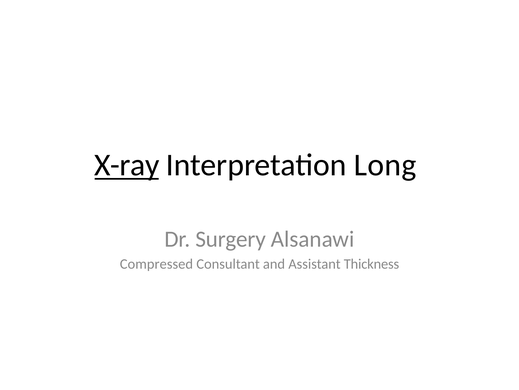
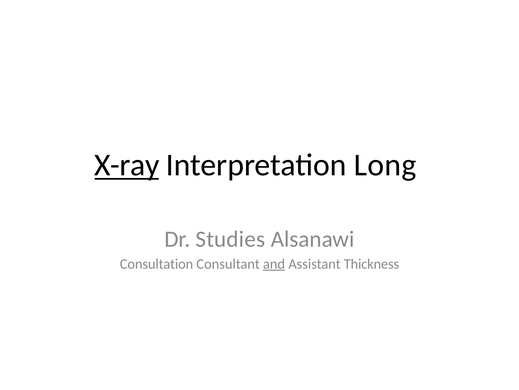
Surgery: Surgery -> Studies
Compressed: Compressed -> Consultation
and underline: none -> present
